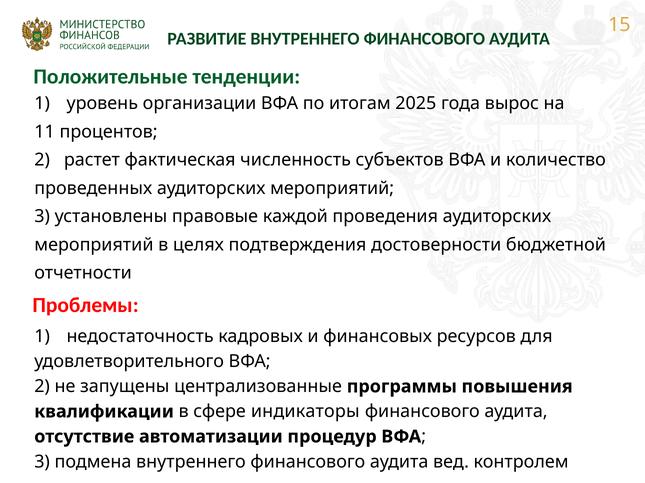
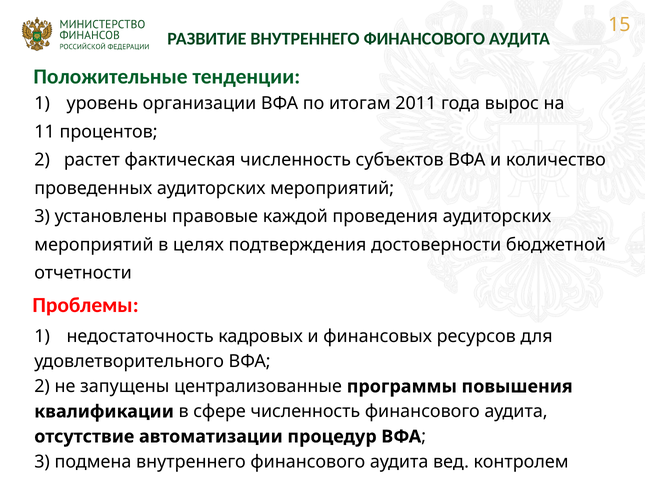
2025: 2025 -> 2011
сфере индикаторы: индикаторы -> численность
